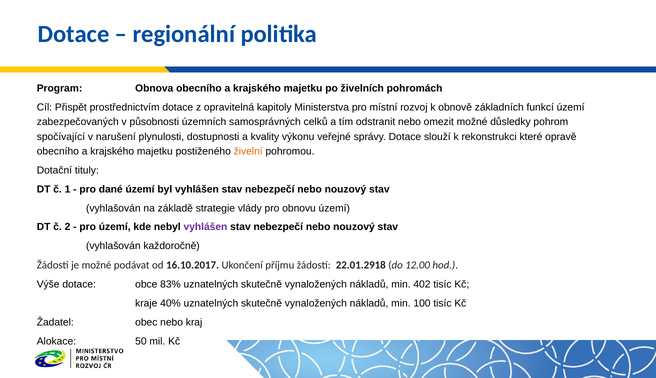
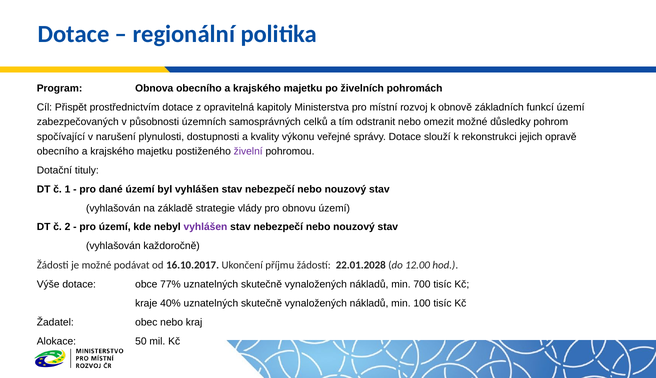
které: které -> jejich
živelní colour: orange -> purple
22.01.2918: 22.01.2918 -> 22.01.2028
83%: 83% -> 77%
402: 402 -> 700
